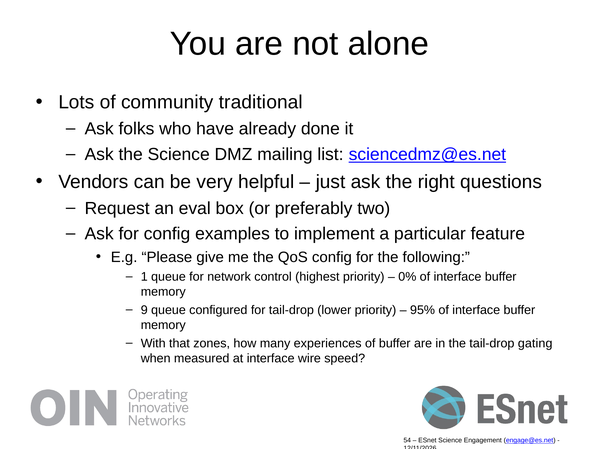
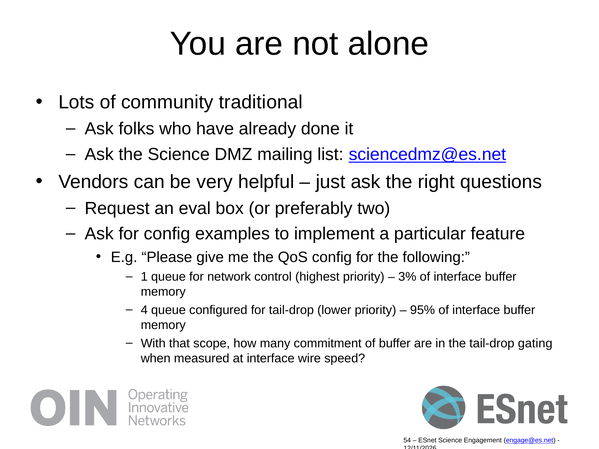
0%: 0% -> 3%
9: 9 -> 4
zones: zones -> scope
experiences: experiences -> commitment
